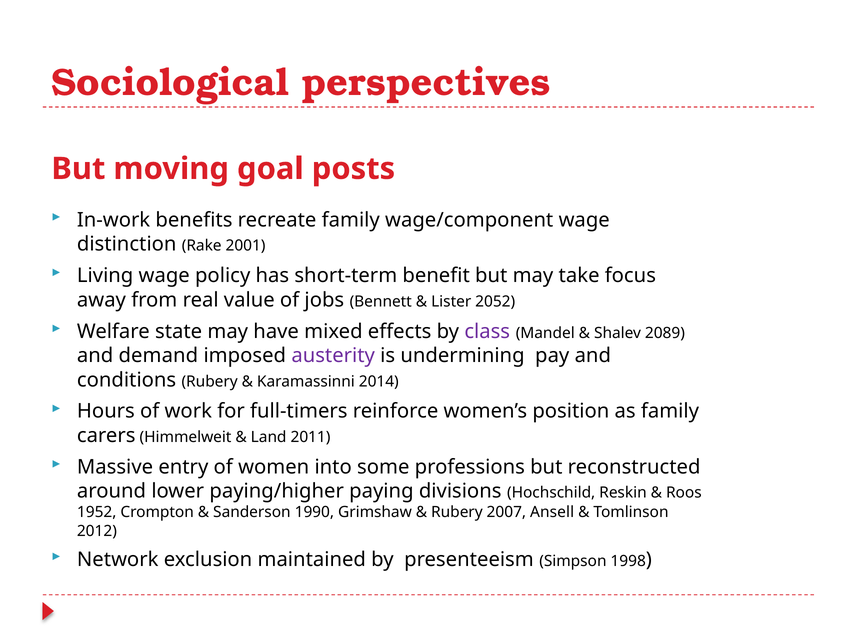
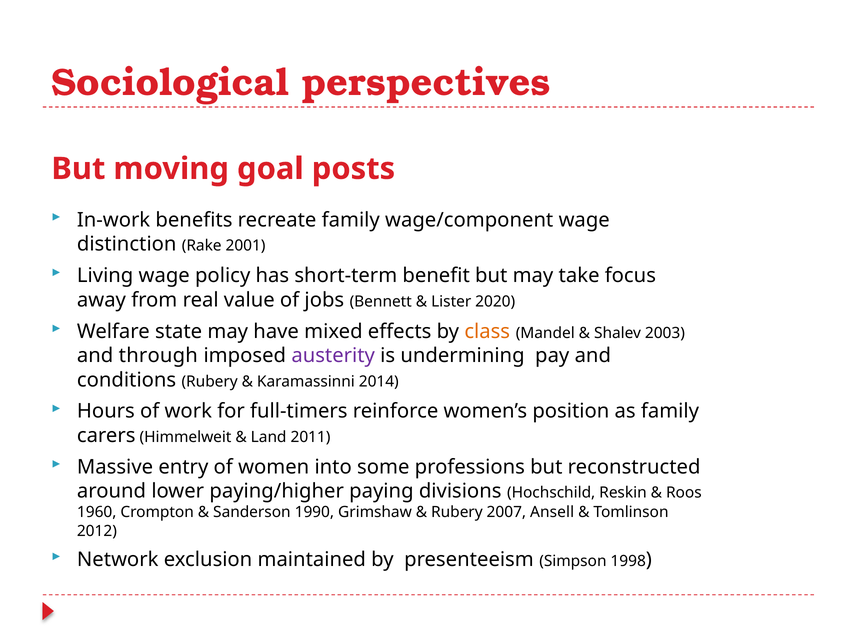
2052: 2052 -> 2020
class colour: purple -> orange
2089: 2089 -> 2003
demand: demand -> through
1952: 1952 -> 1960
